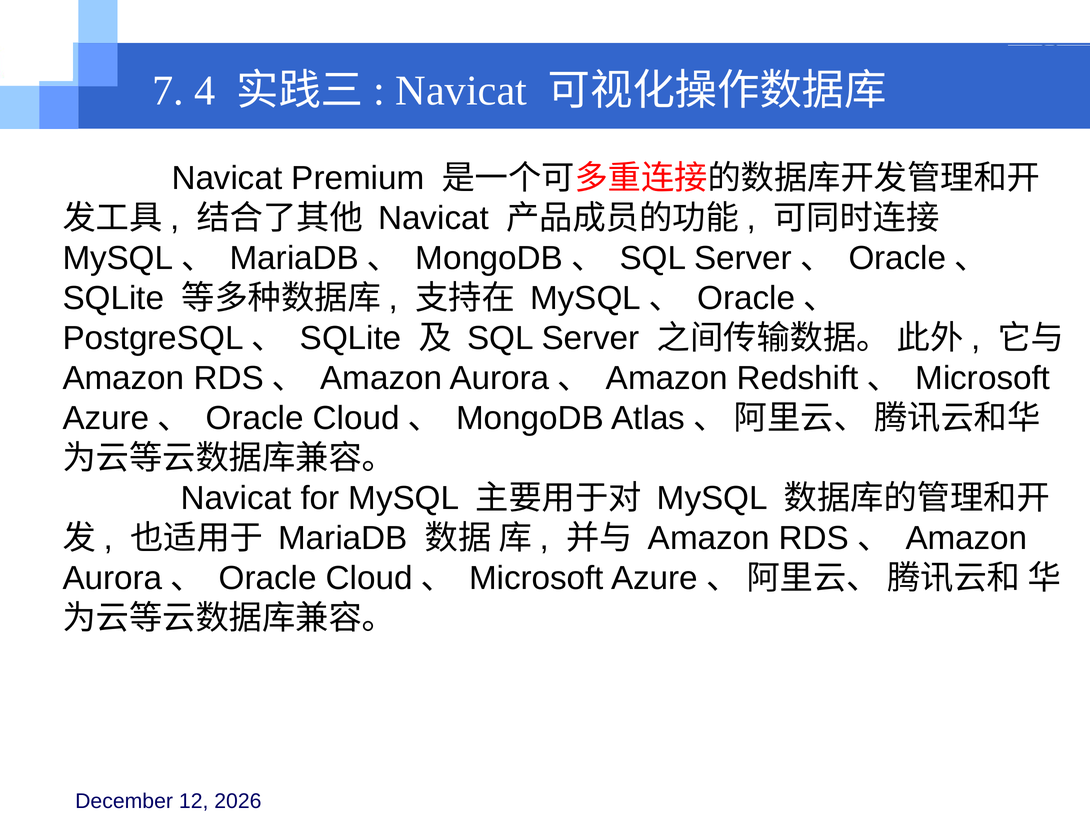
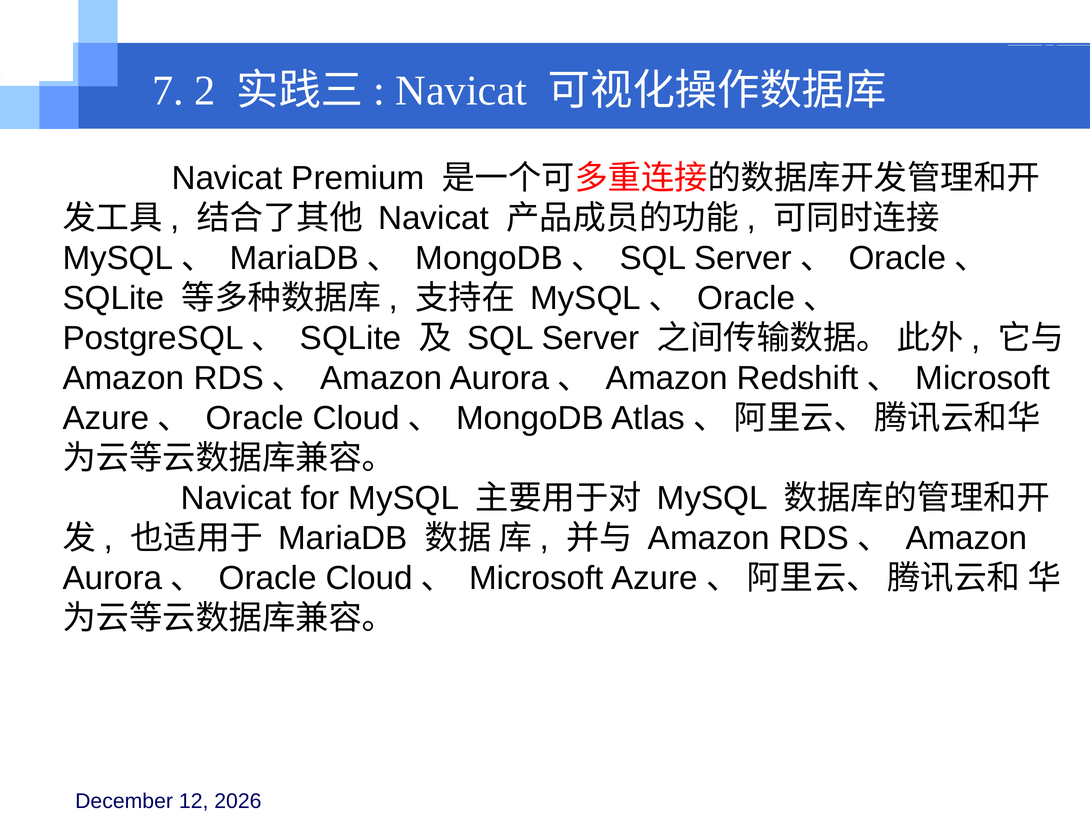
4: 4 -> 2
